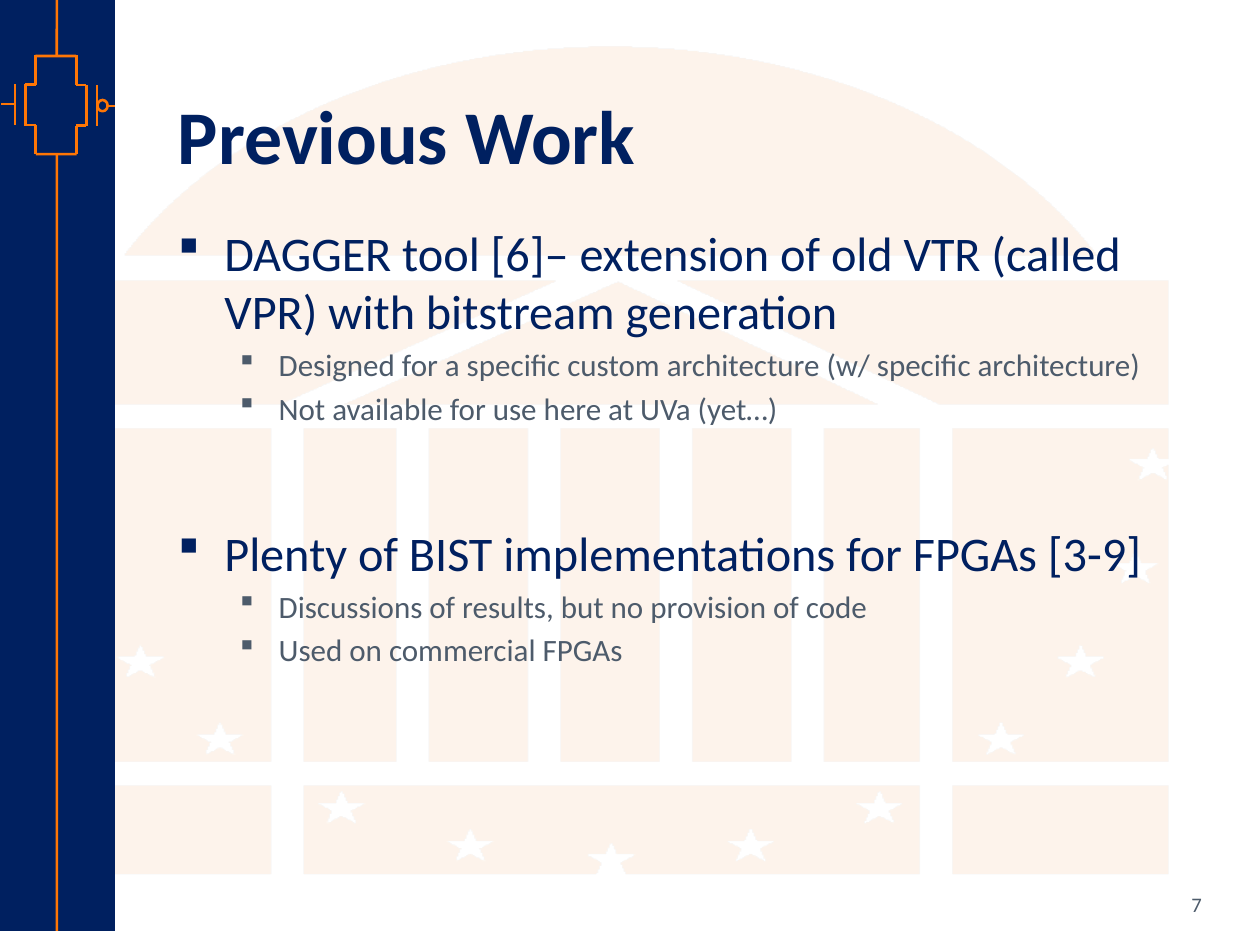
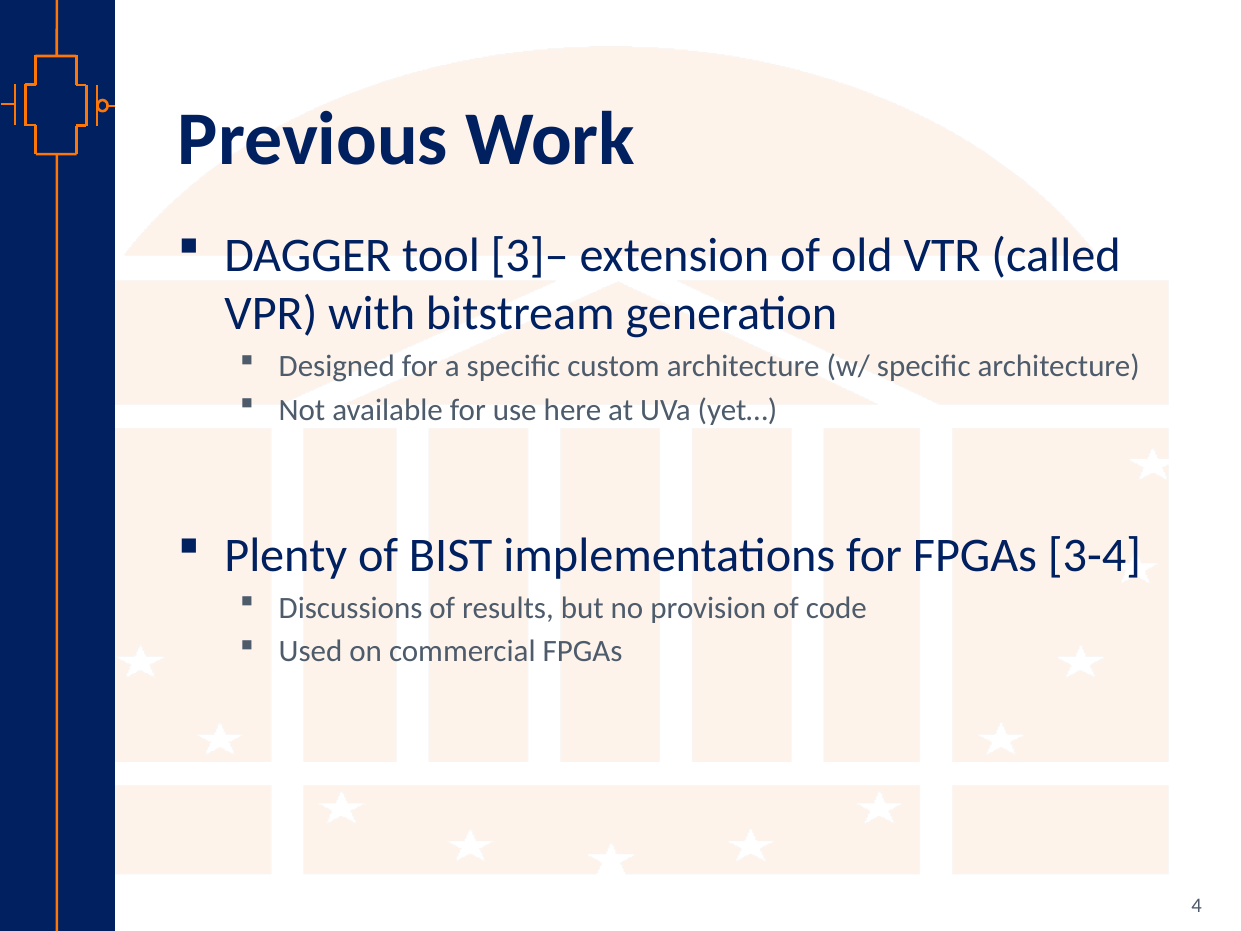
6]–: 6]– -> 3]–
3-9: 3-9 -> 3-4
7: 7 -> 4
